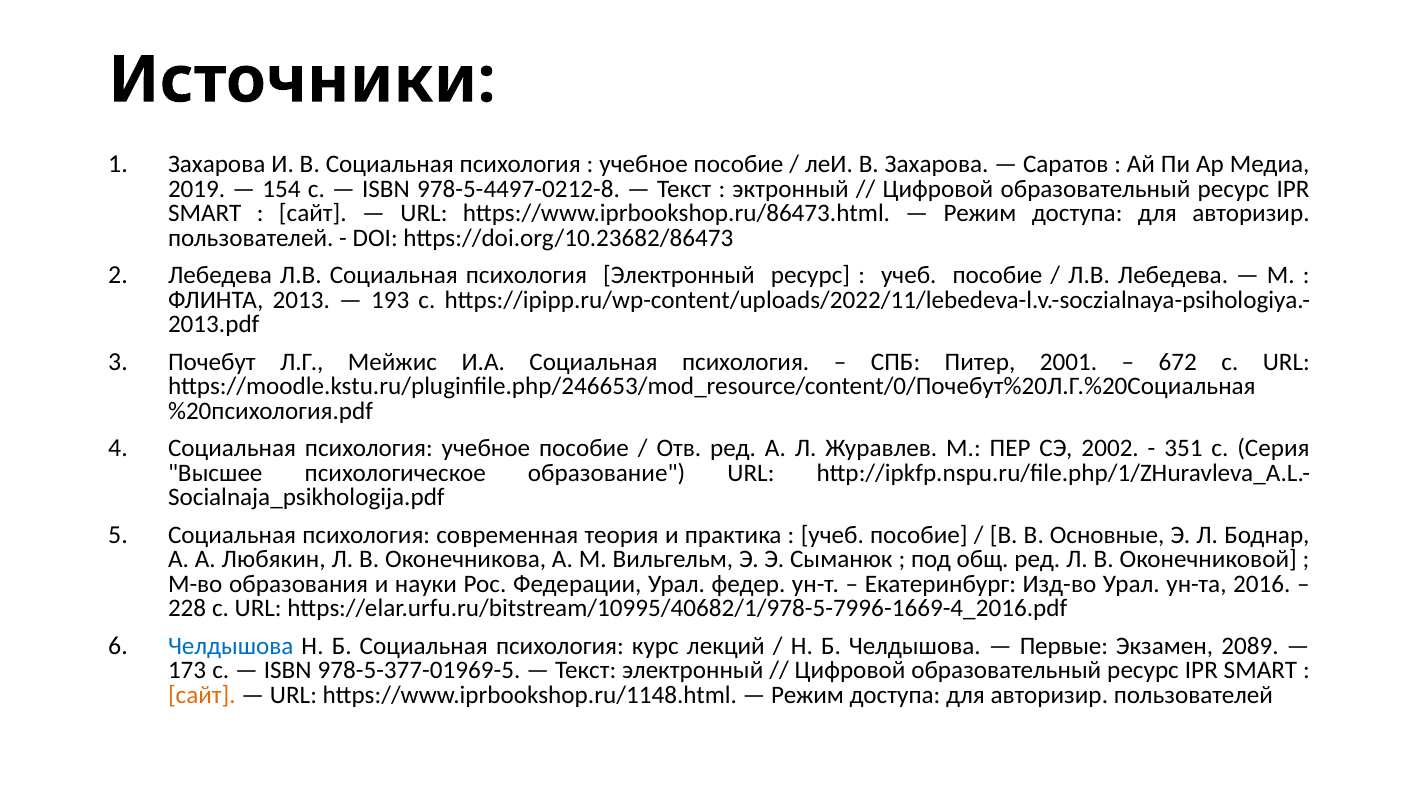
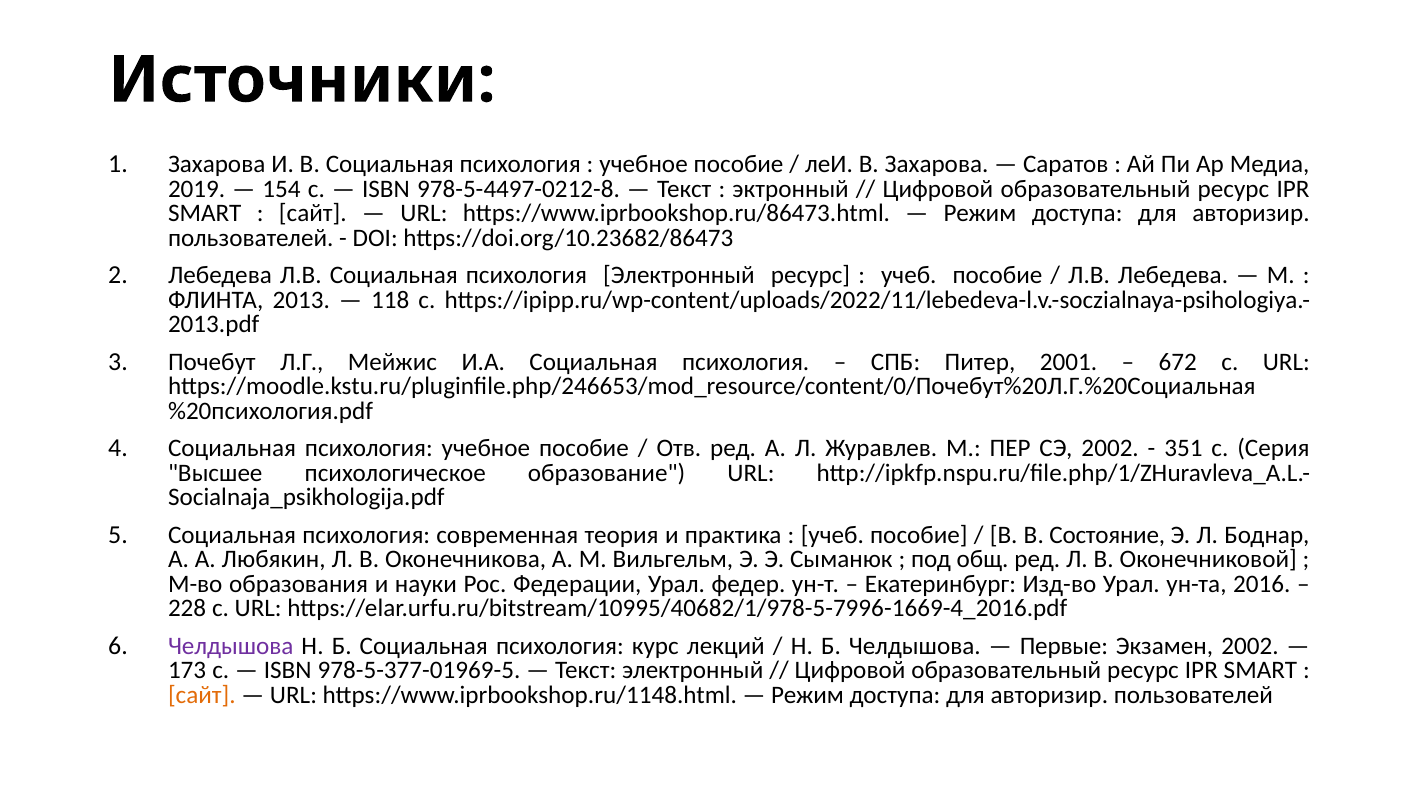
193: 193 -> 118
Основные: Основные -> Состояние
Челдышова at (231, 646) colour: blue -> purple
Экзамен 2089: 2089 -> 2002
